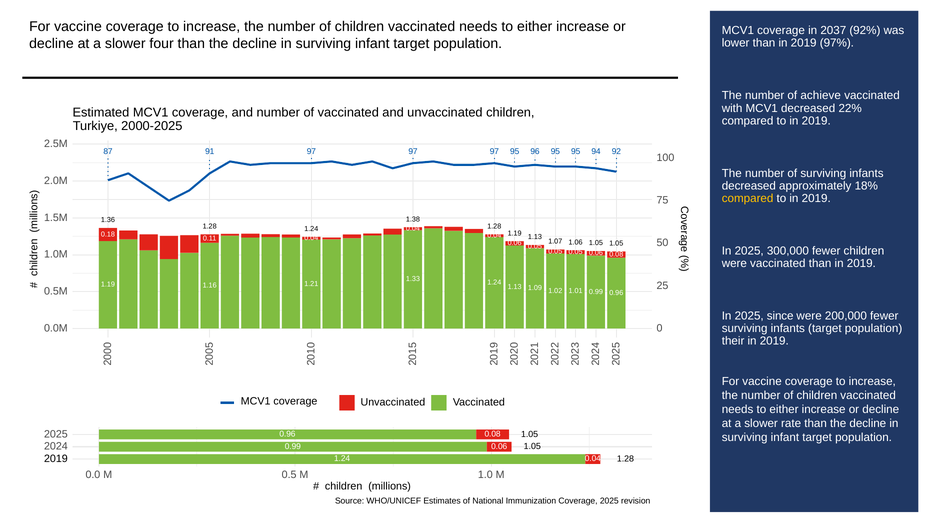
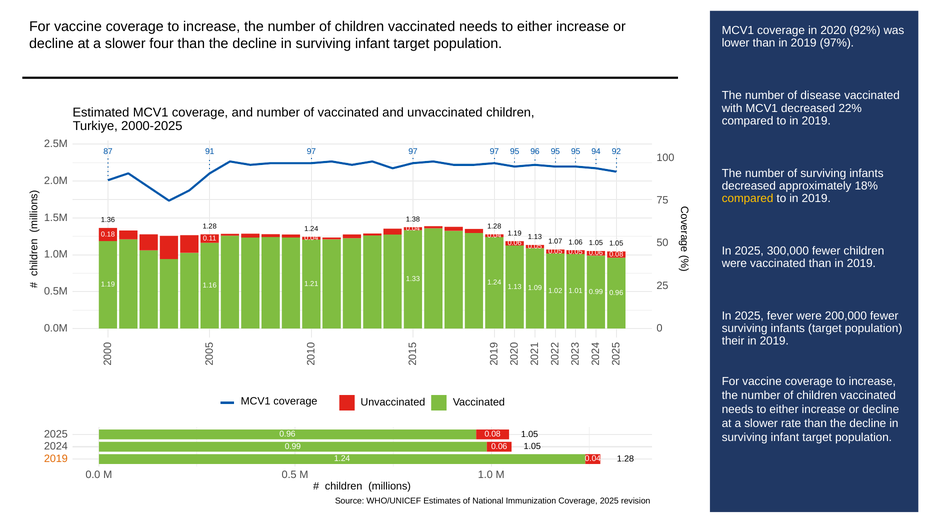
2037: 2037 -> 2020
achieve: achieve -> disease
since: since -> fever
2019 at (56, 459) colour: black -> orange
